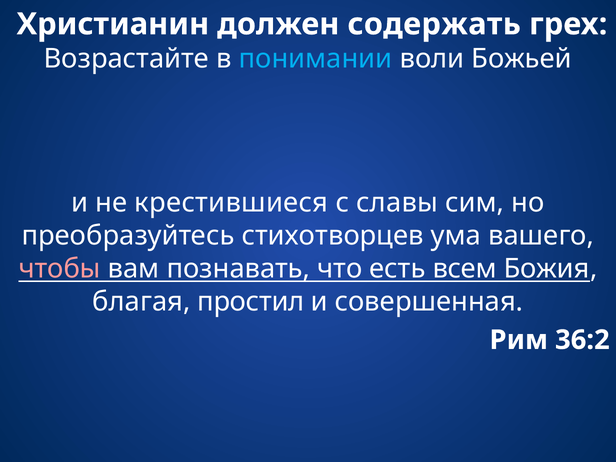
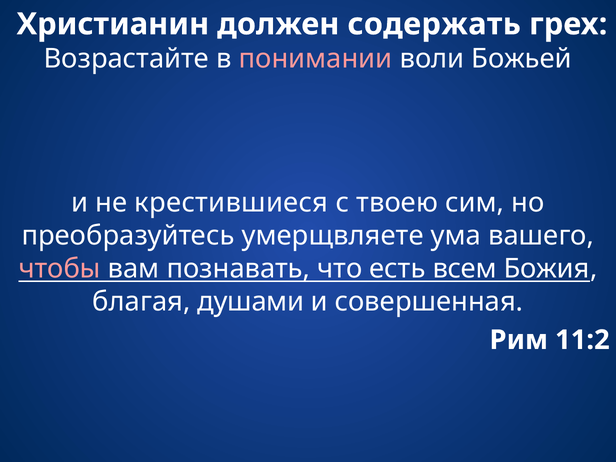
понимании colour: light blue -> pink
славы: славы -> твоею
стихотворцев: стихотворцев -> умерщвляете
простил: простил -> душами
36:2: 36:2 -> 11:2
